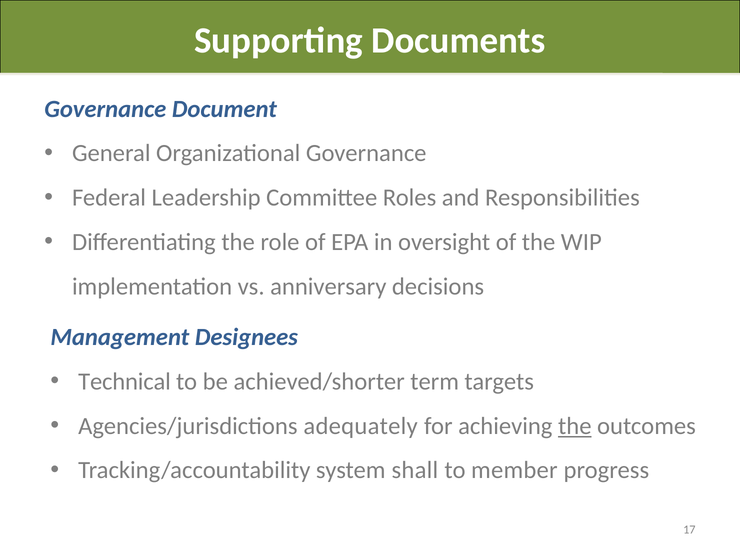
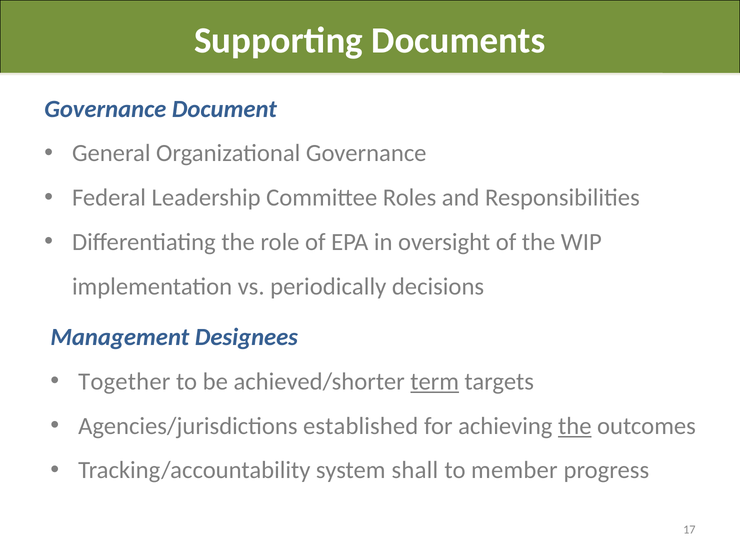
anniversary: anniversary -> periodically
Technical: Technical -> Together
term underline: none -> present
adequately: adequately -> established
